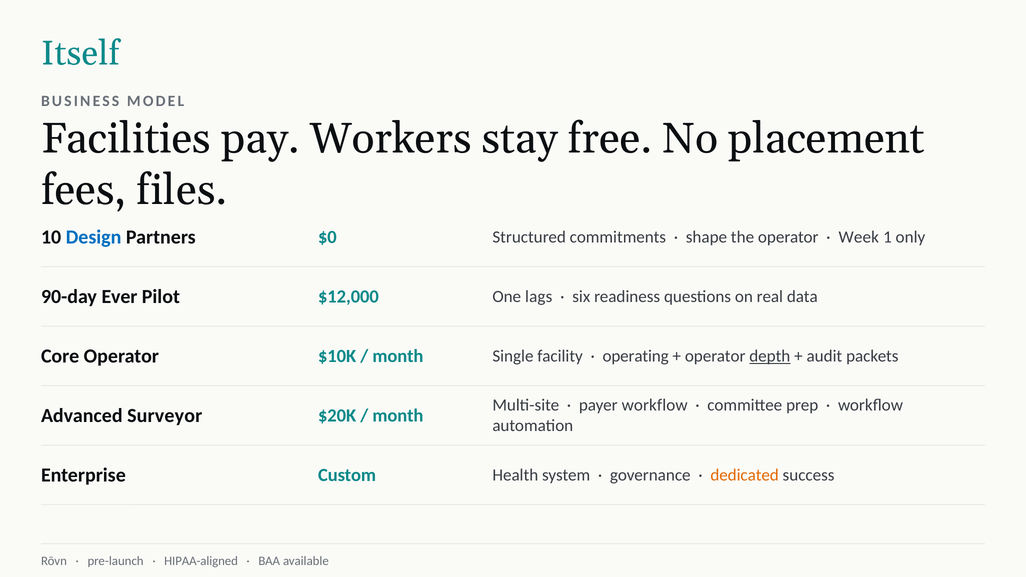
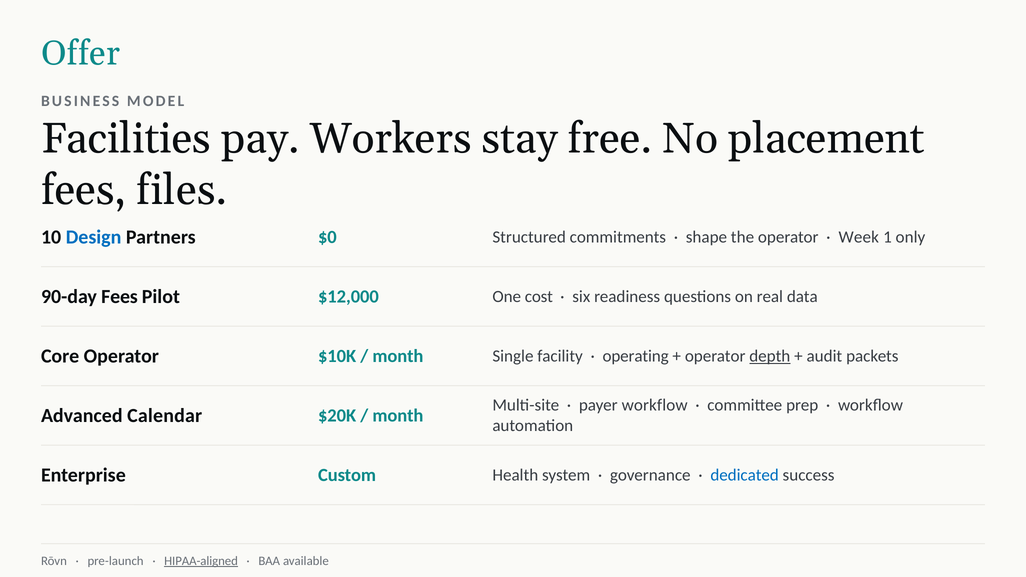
Itself: Itself -> Offer
90-day Ever: Ever -> Fees
lags: lags -> cost
Surveyor: Surveyor -> Calendar
dedicated colour: orange -> blue
HIPAA-aligned underline: none -> present
